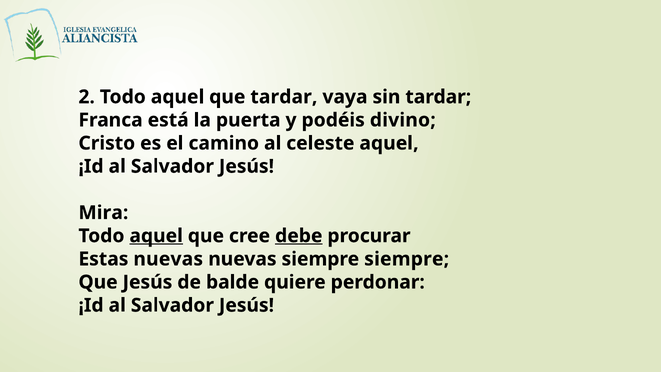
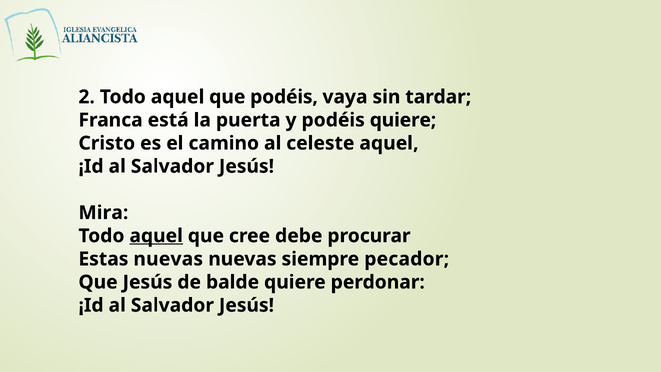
que tardar: tardar -> podéis
podéis divino: divino -> quiere
debe underline: present -> none
siempre siempre: siempre -> pecador
